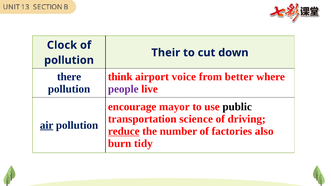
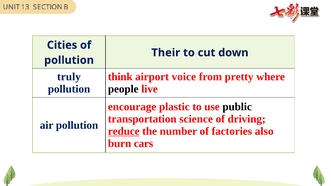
Clock: Clock -> Cities
there: there -> truly
better: better -> pretty
people colour: purple -> black
mayor: mayor -> plastic
air underline: present -> none
tidy: tidy -> cars
